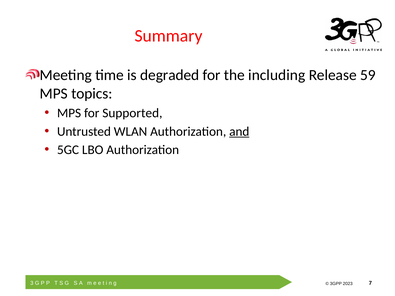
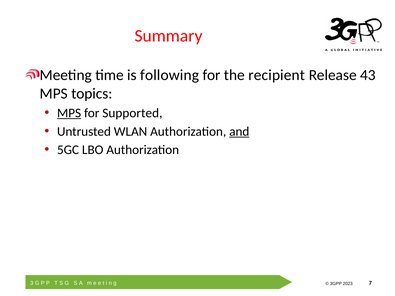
degraded: degraded -> following
including: including -> recipient
59: 59 -> 43
MPS at (69, 113) underline: none -> present
